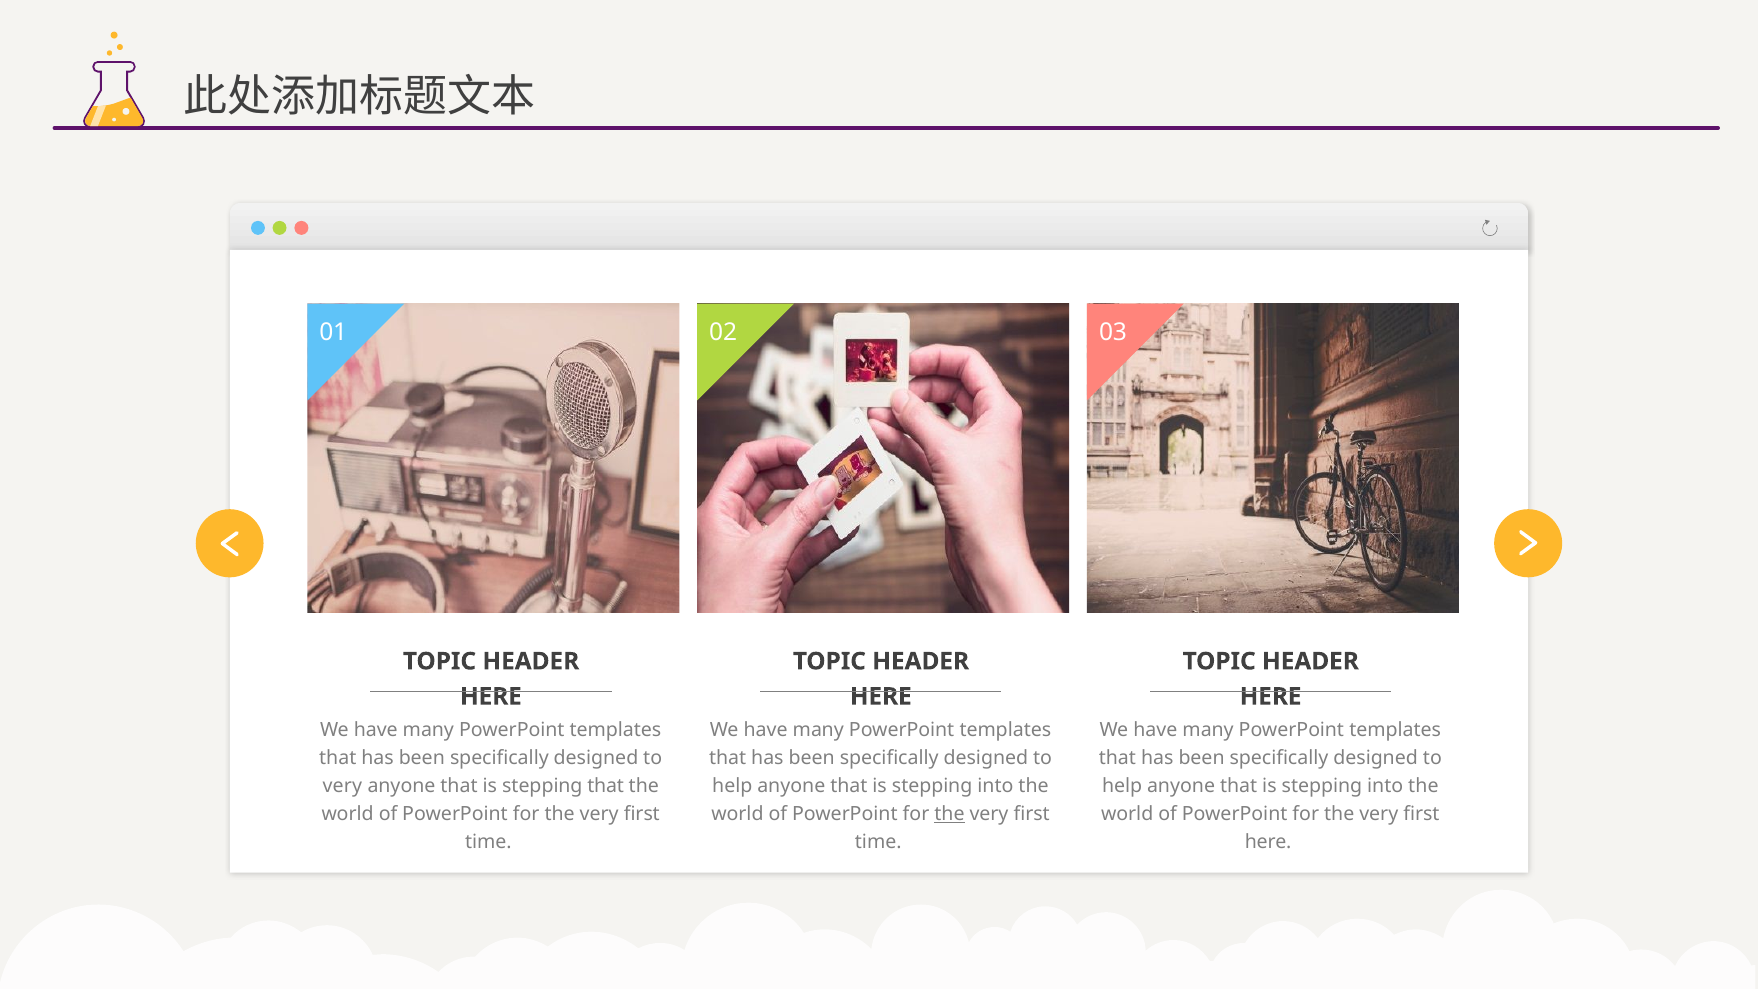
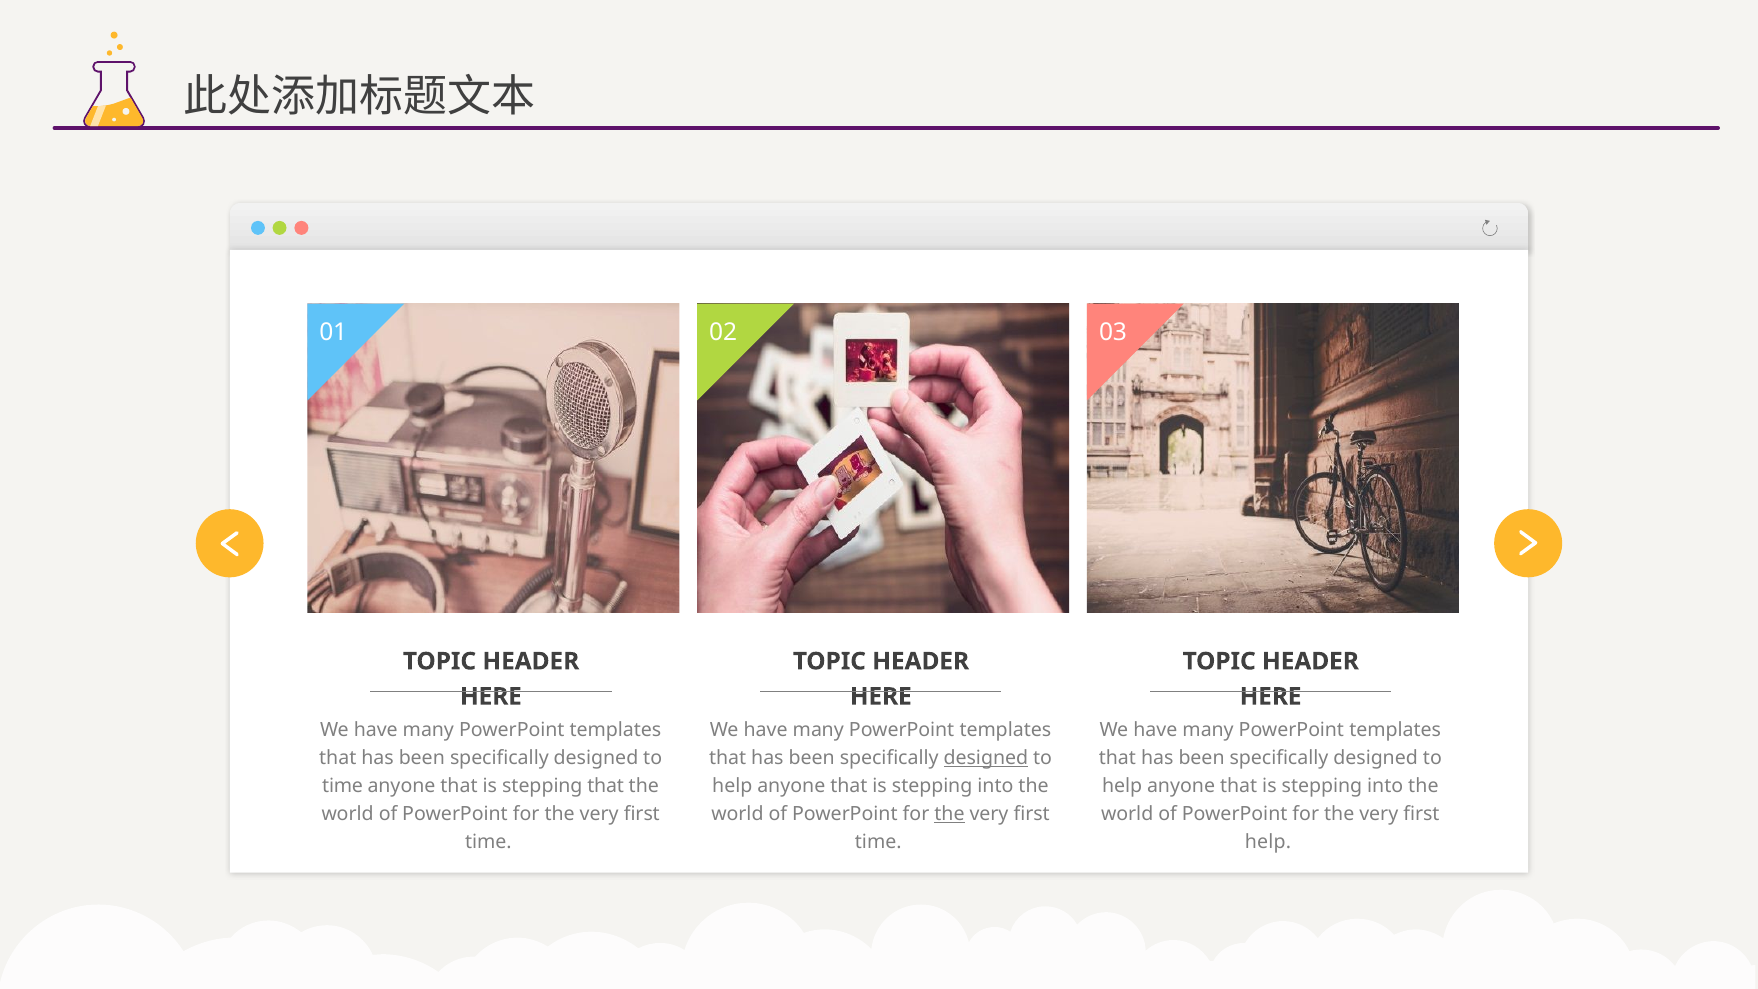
designed at (986, 758) underline: none -> present
very at (342, 786): very -> time
here at (1268, 842): here -> help
